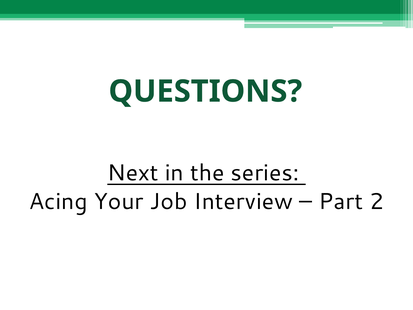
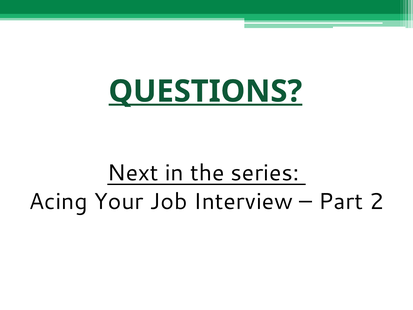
QUESTIONS underline: none -> present
